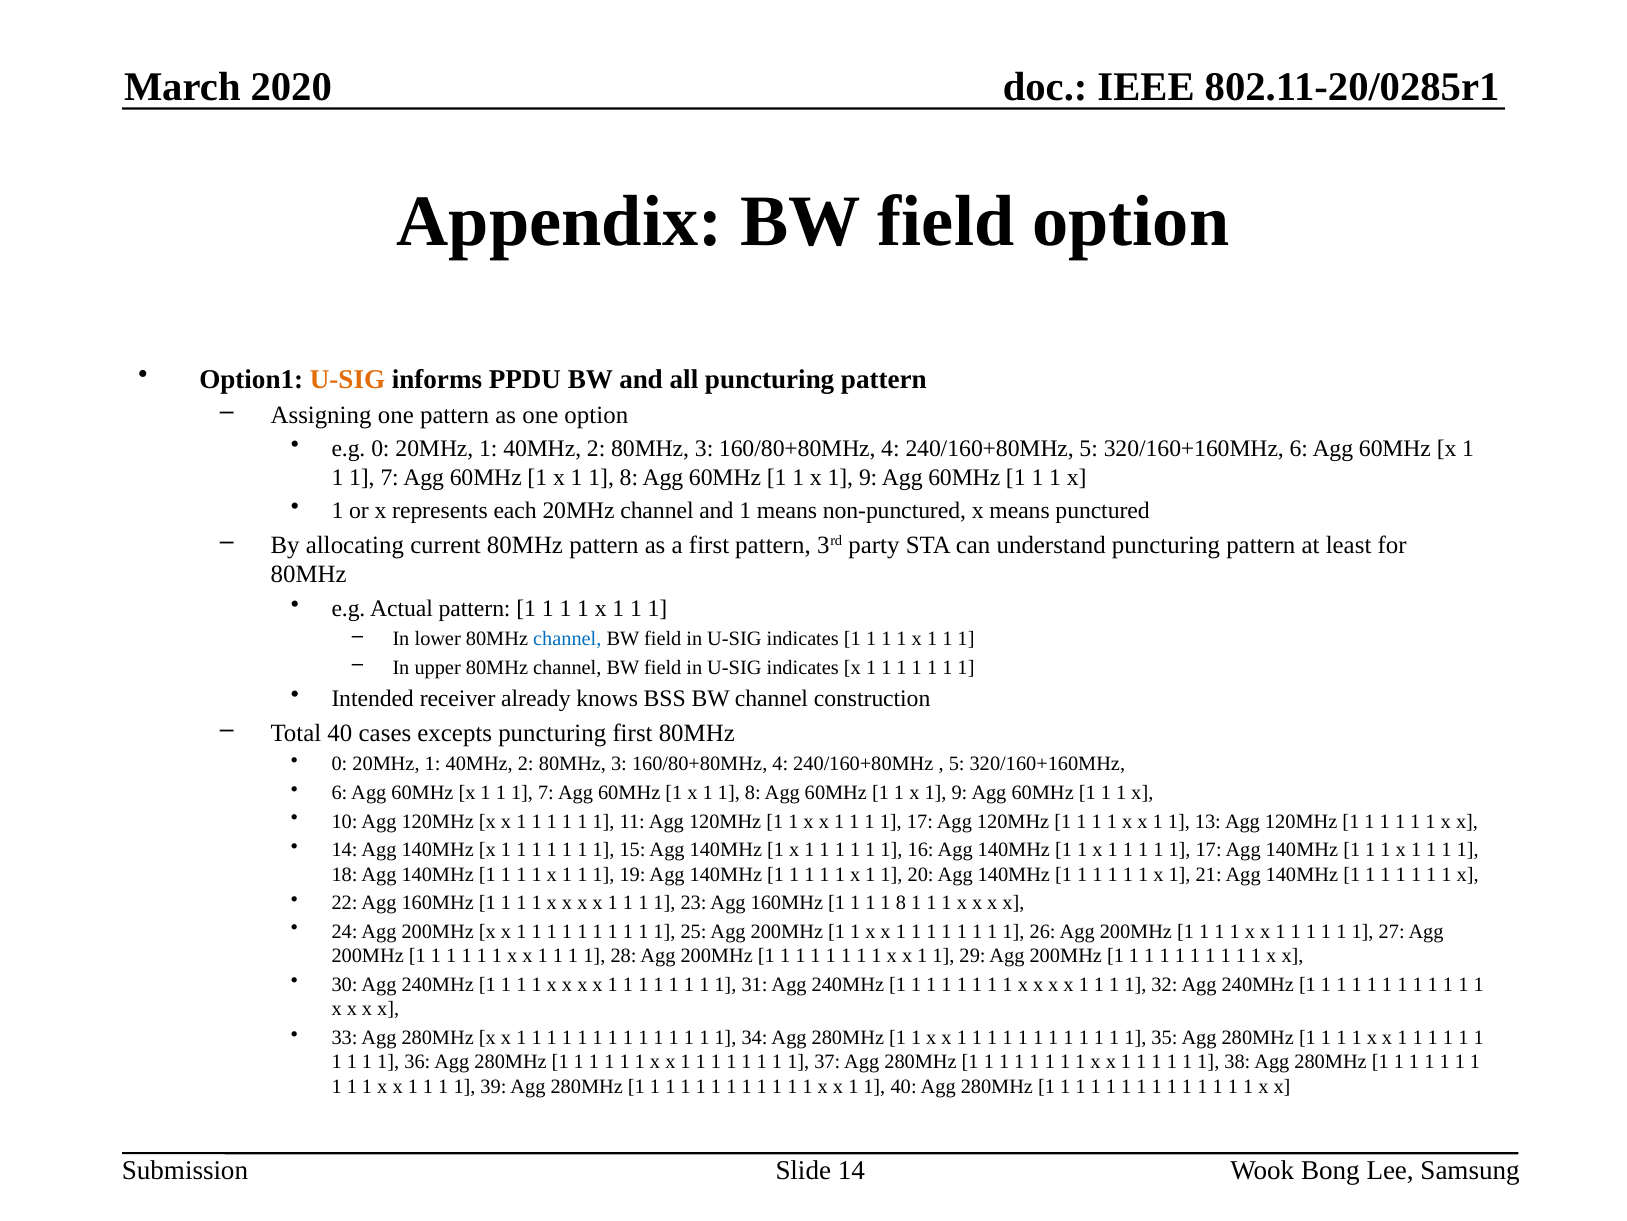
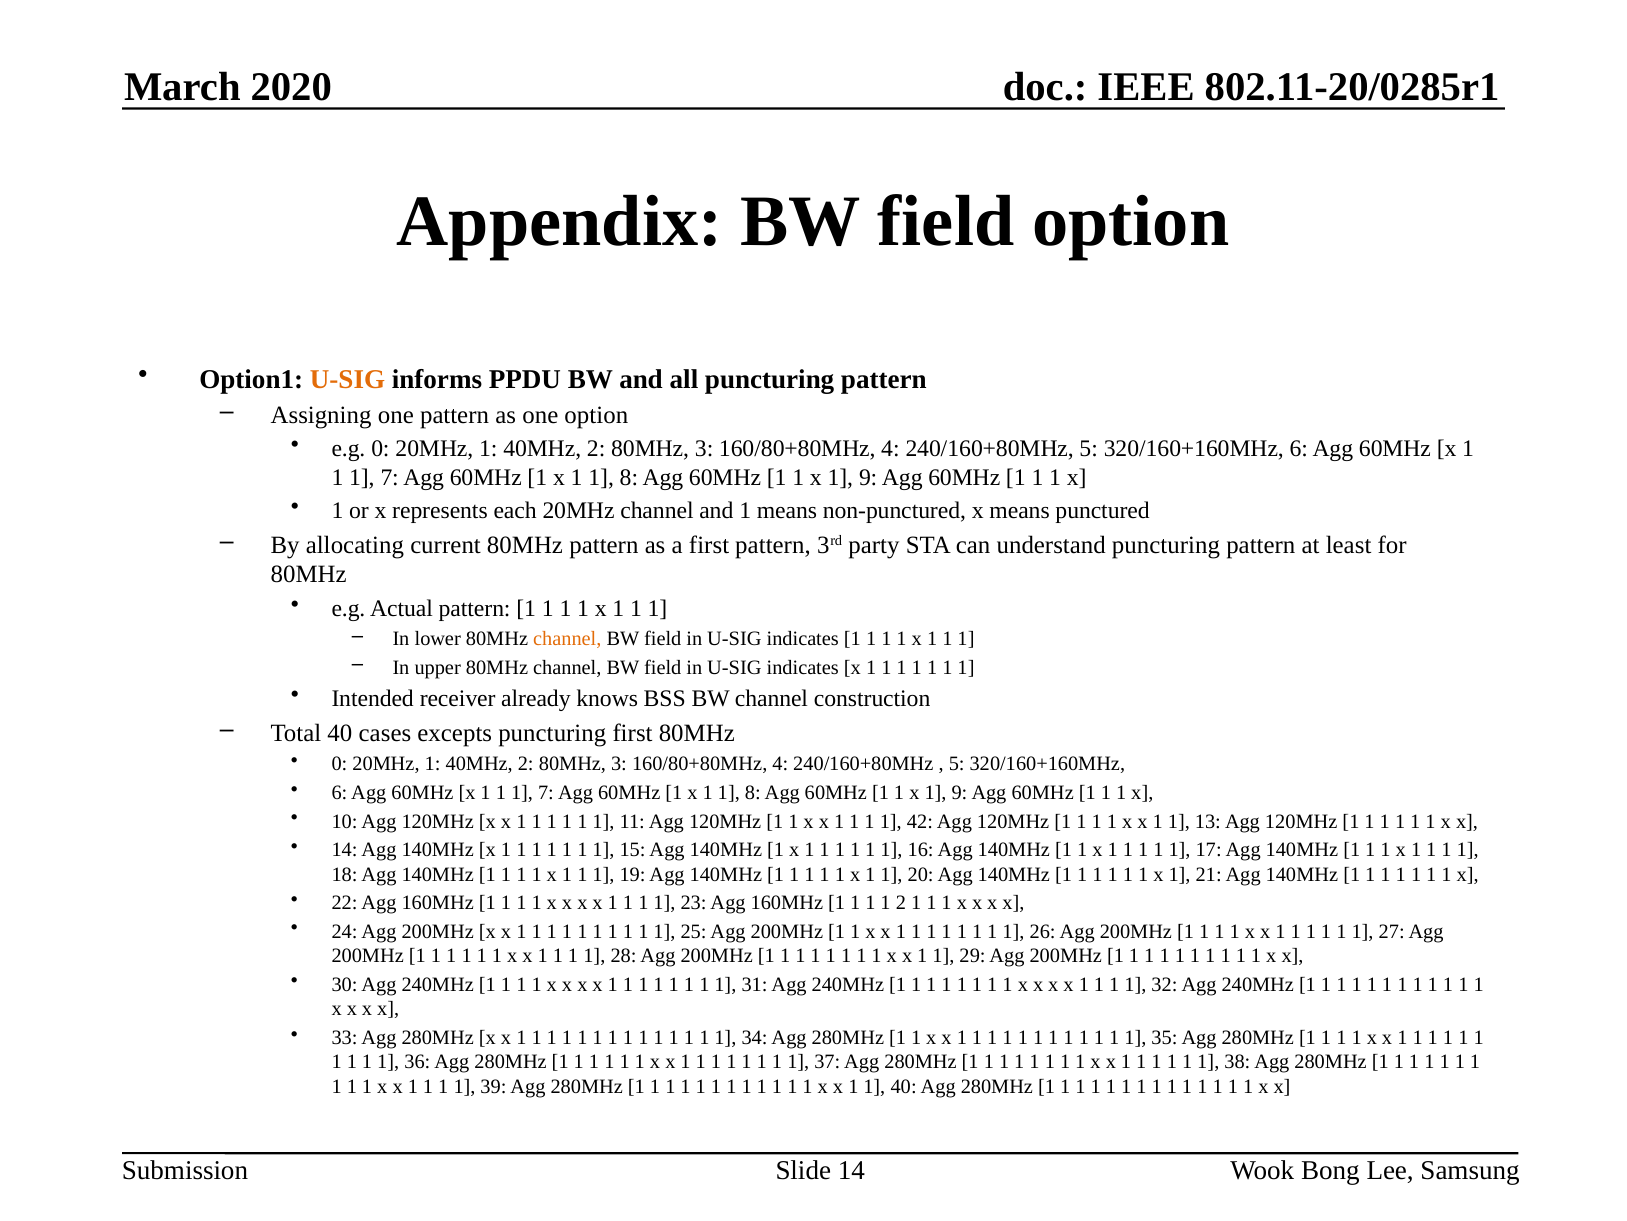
channel at (567, 639) colour: blue -> orange
17 at (920, 821): 17 -> 42
1 1 1 8: 8 -> 2
